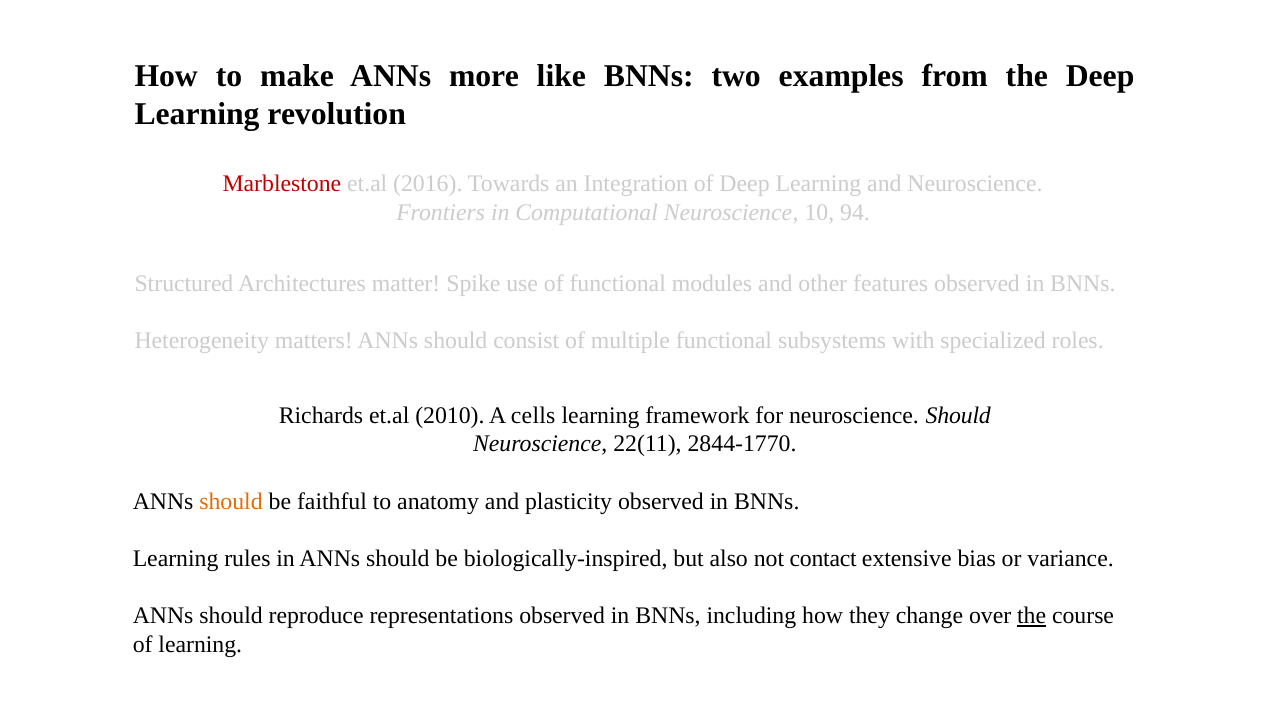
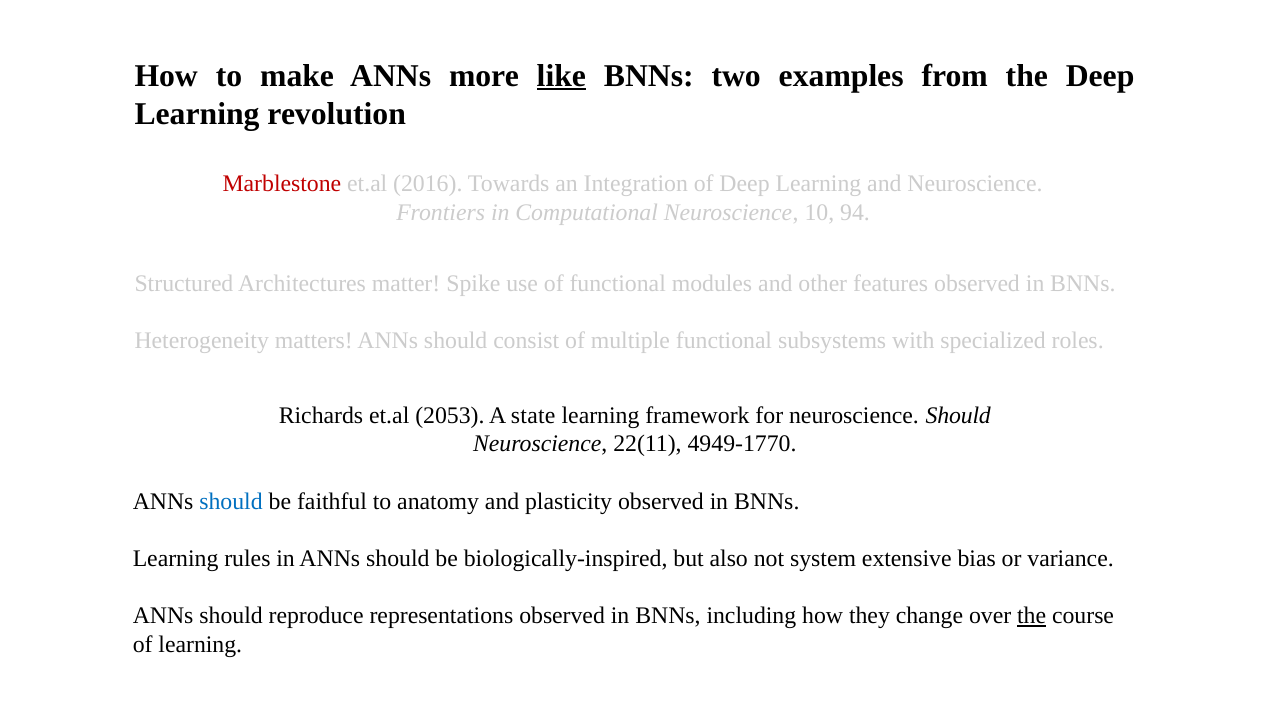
like underline: none -> present
2010: 2010 -> 2053
cells: cells -> state
2844-1770: 2844-1770 -> 4949-1770
should at (231, 502) colour: orange -> blue
contact: contact -> system
